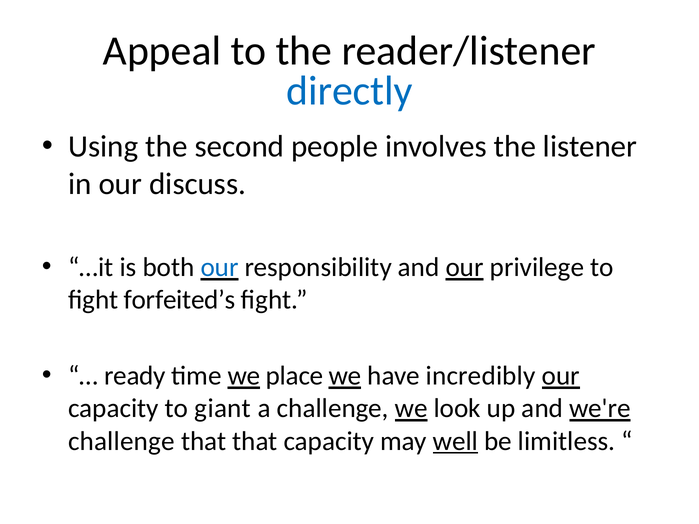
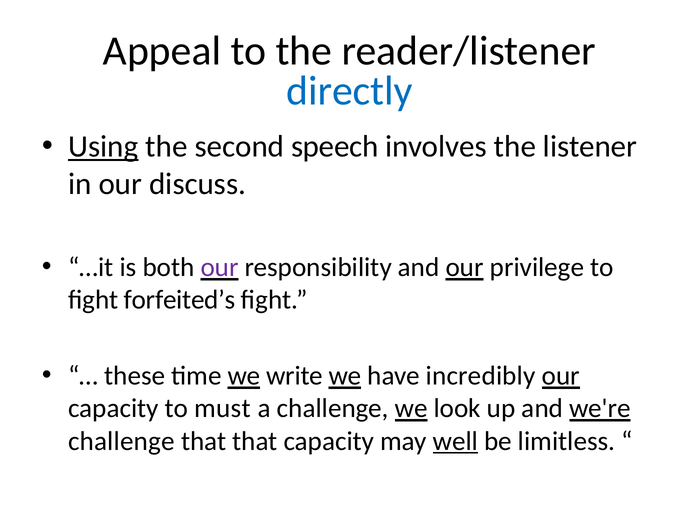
Using underline: none -> present
people: people -> speech
our at (220, 268) colour: blue -> purple
ready: ready -> these
place: place -> write
giant: giant -> must
